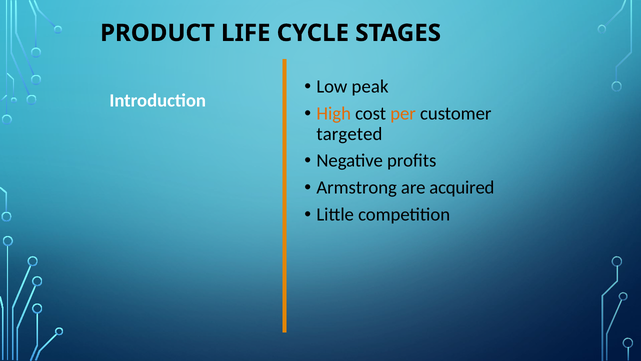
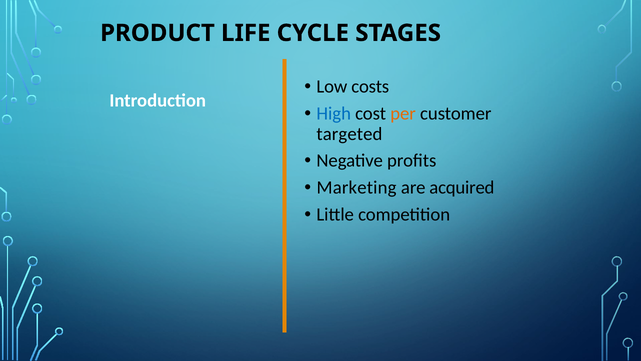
peak: peak -> costs
High colour: orange -> blue
Armstrong: Armstrong -> Marketing
